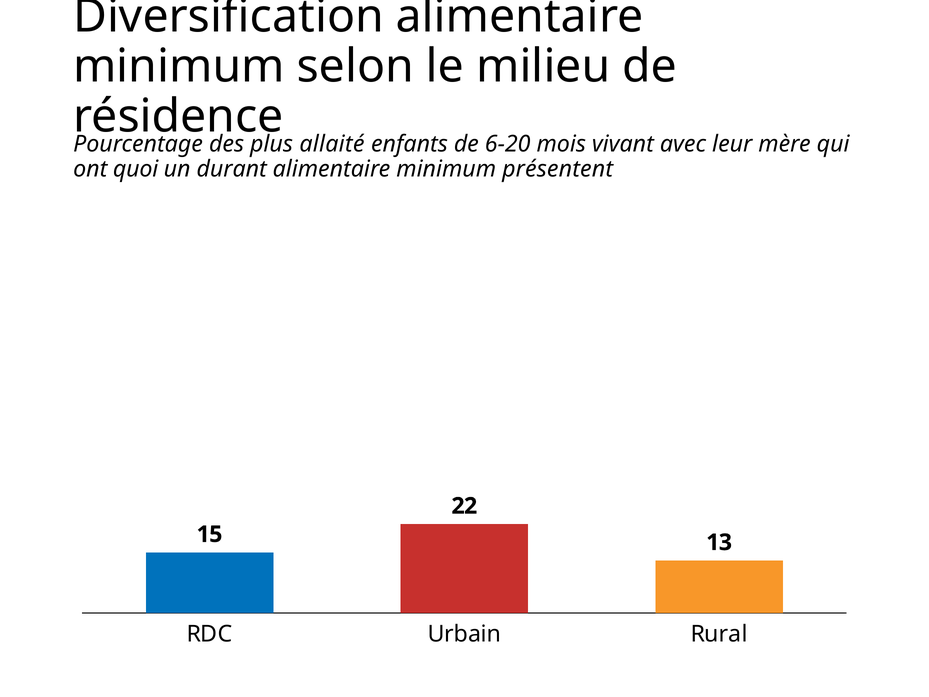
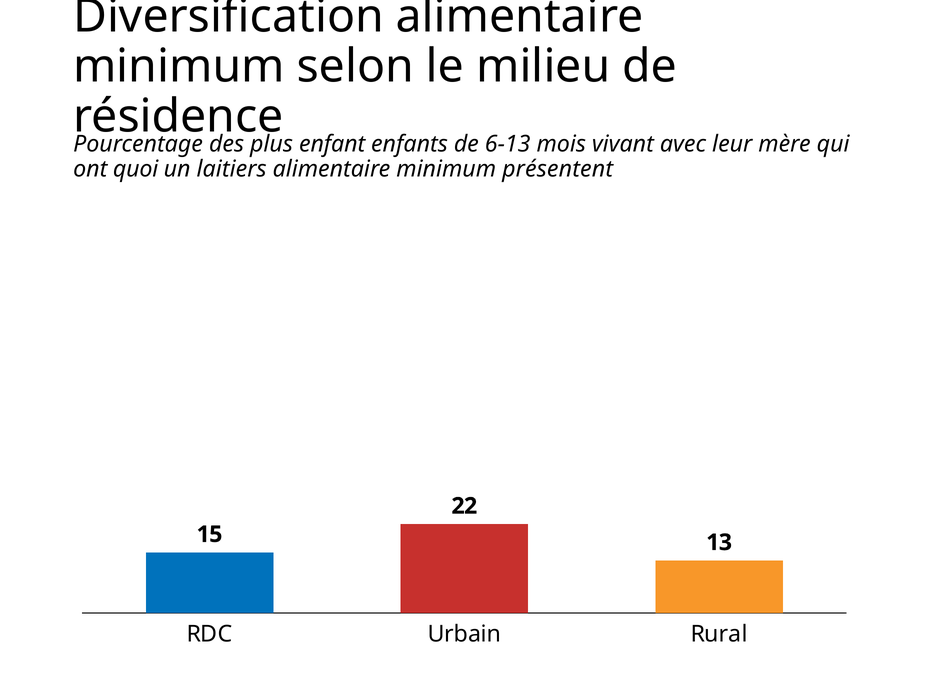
allaité: allaité -> enfant
6-20: 6-20 -> 6-13
durant: durant -> laitiers
